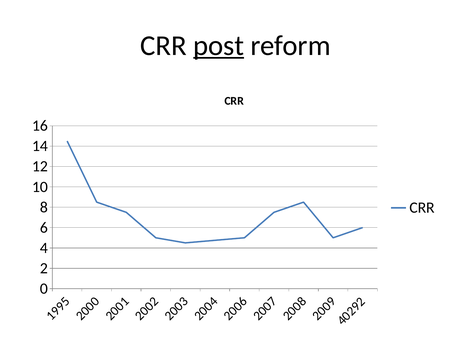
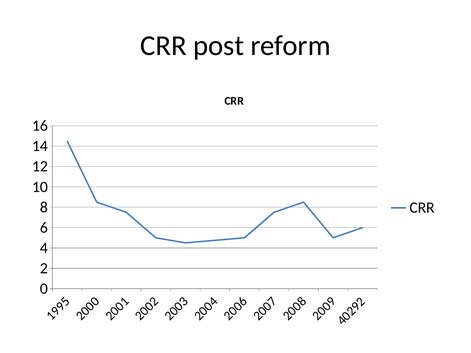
post underline: present -> none
